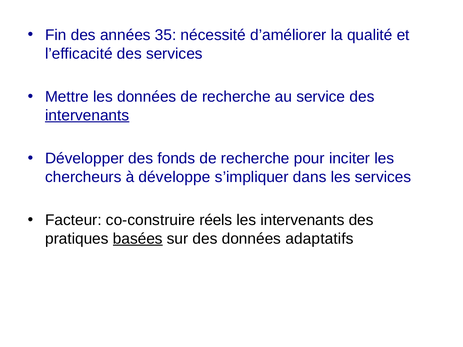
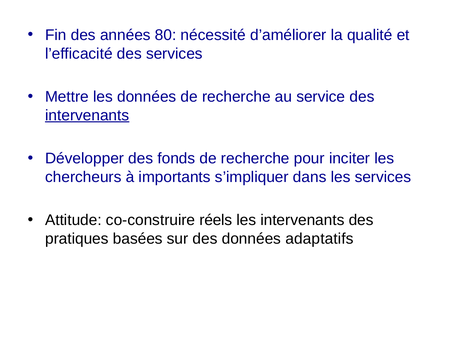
35: 35 -> 80
développe: développe -> importants
Facteur: Facteur -> Attitude
basées underline: present -> none
